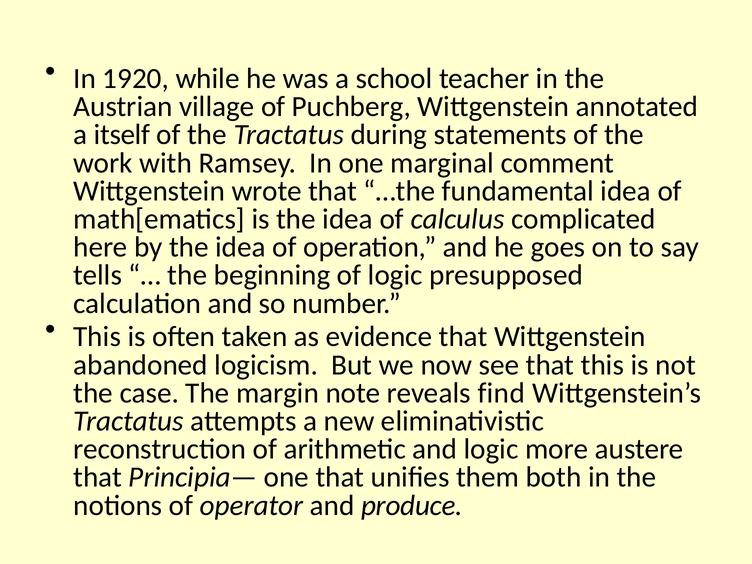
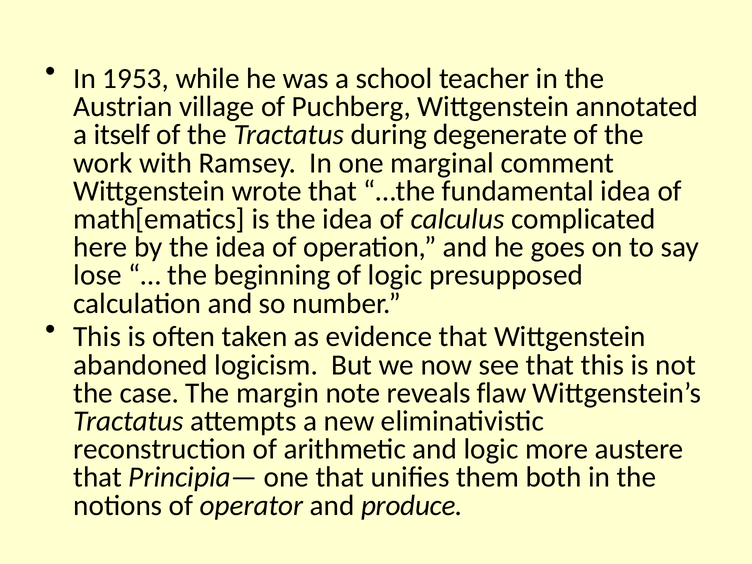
1920: 1920 -> 1953
statements: statements -> degenerate
tells: tells -> lose
find: find -> flaw
